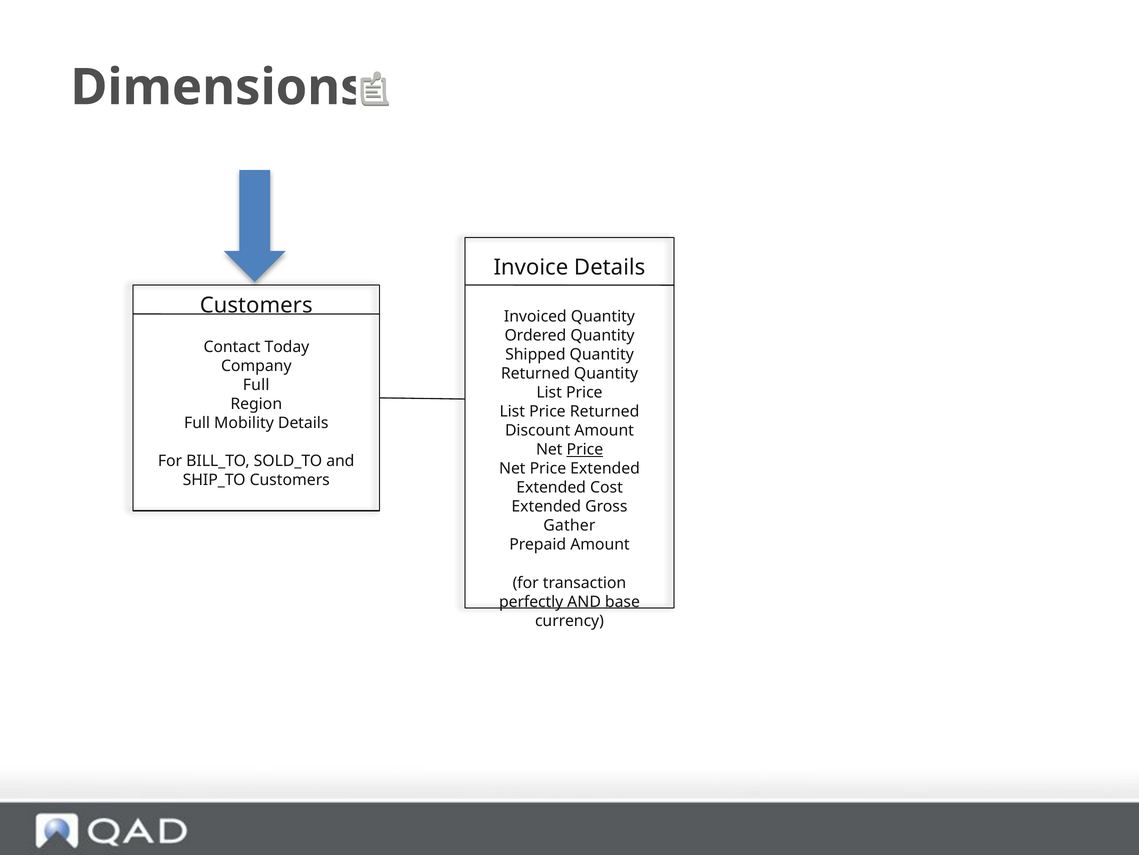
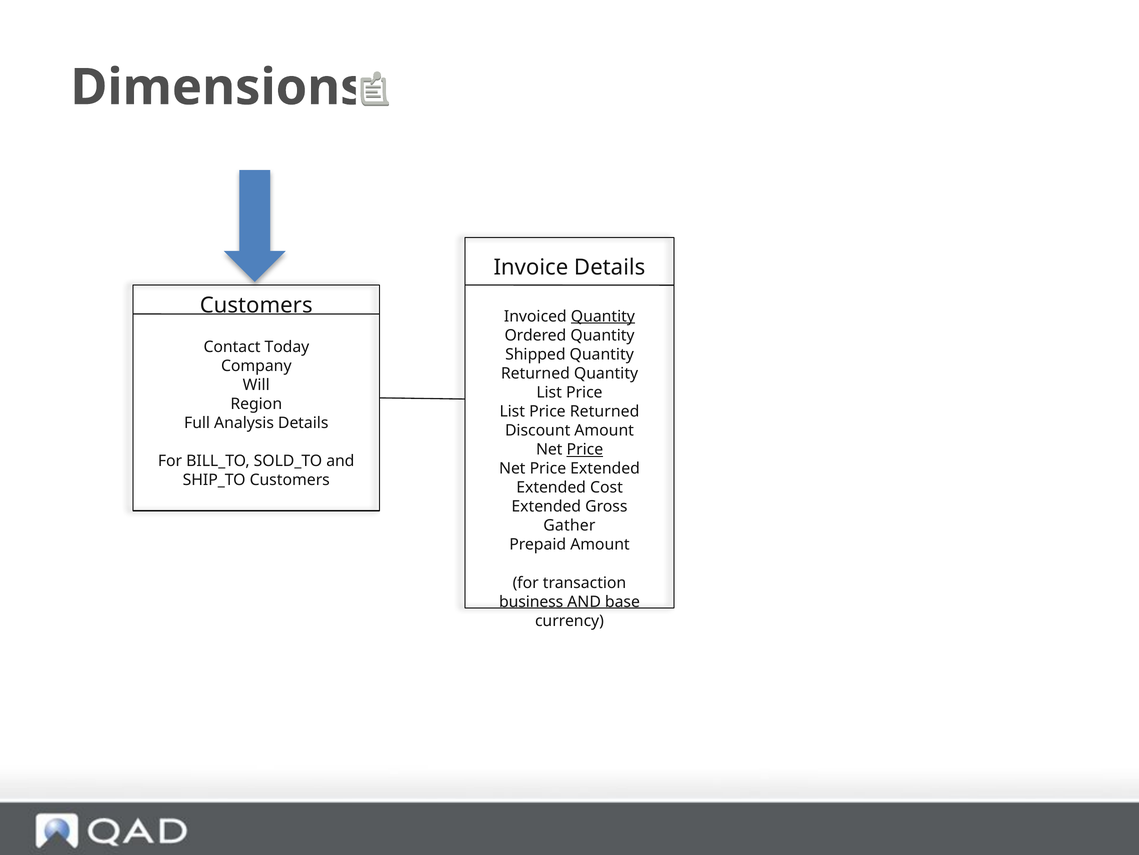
Quantity at (603, 316) underline: none -> present
Full at (256, 385): Full -> Will
Mobility: Mobility -> Analysis
perfectly: perfectly -> business
